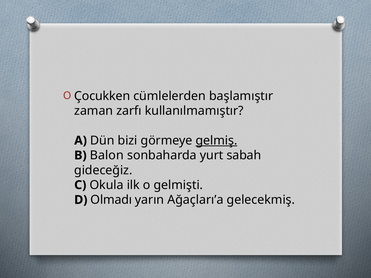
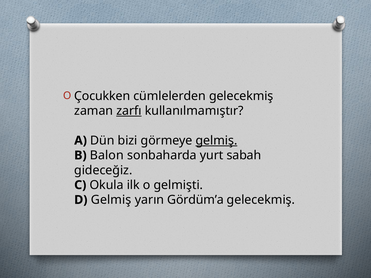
cümlelerden başlamıştır: başlamıştır -> gelecekmiş
zarfı underline: none -> present
D Olmadı: Olmadı -> Gelmiş
Ağaçları’a: Ağaçları’a -> Gördüm’a
